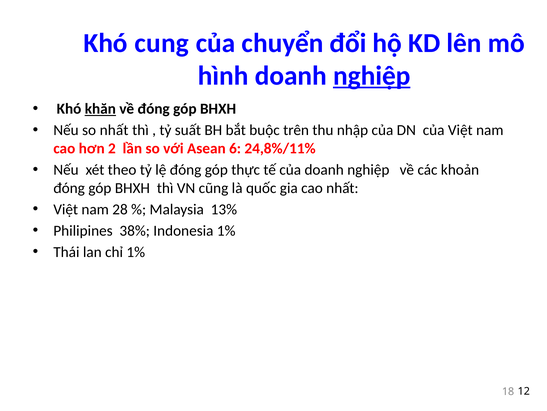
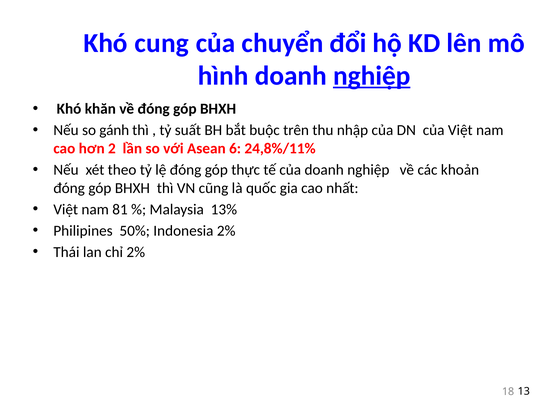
khăn underline: present -> none
so nhất: nhất -> gánh
28: 28 -> 81
38%: 38% -> 50%
Indonesia 1%: 1% -> 2%
chỉ 1%: 1% -> 2%
12: 12 -> 13
